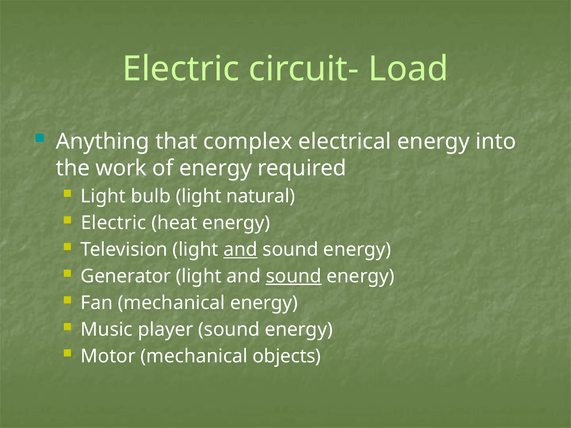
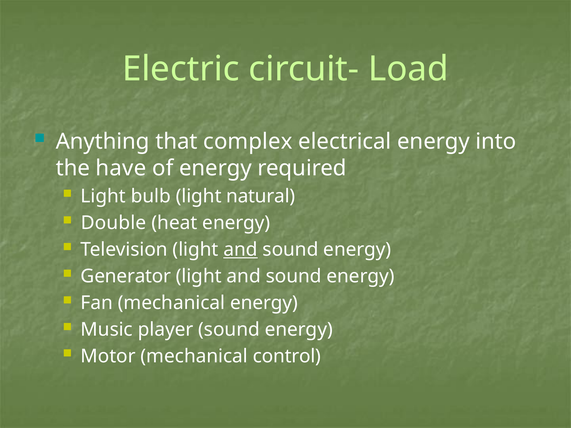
work: work -> have
Electric at (114, 223): Electric -> Double
sound at (294, 276) underline: present -> none
objects: objects -> control
